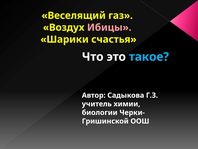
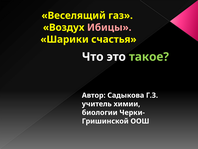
такое colour: light blue -> light green
